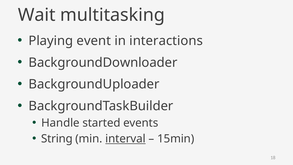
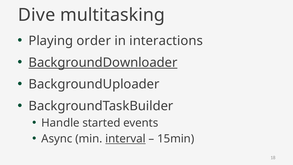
Wait: Wait -> Dive
event: event -> order
BackgroundDownloader underline: none -> present
String: String -> Async
